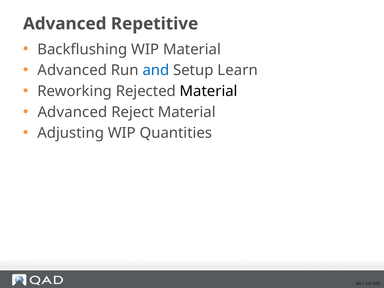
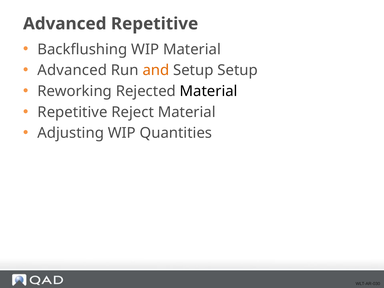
and colour: blue -> orange
Setup Learn: Learn -> Setup
Advanced at (72, 112): Advanced -> Repetitive
